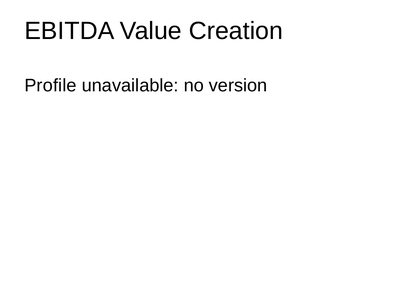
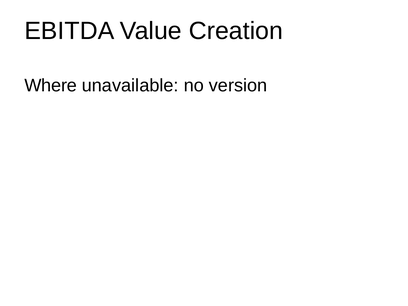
Profile: Profile -> Where
